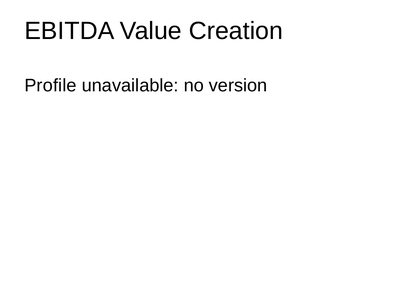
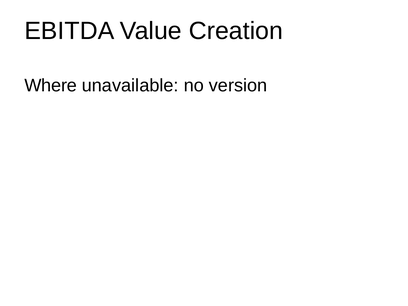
Profile: Profile -> Where
